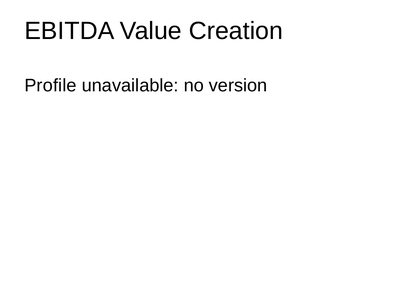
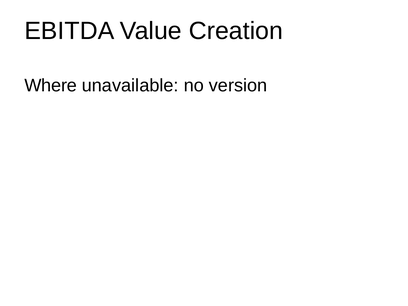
Profile: Profile -> Where
